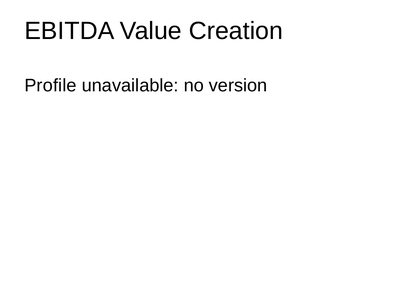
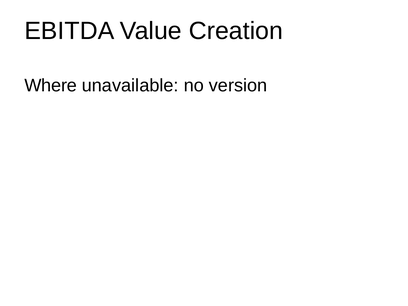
Profile: Profile -> Where
